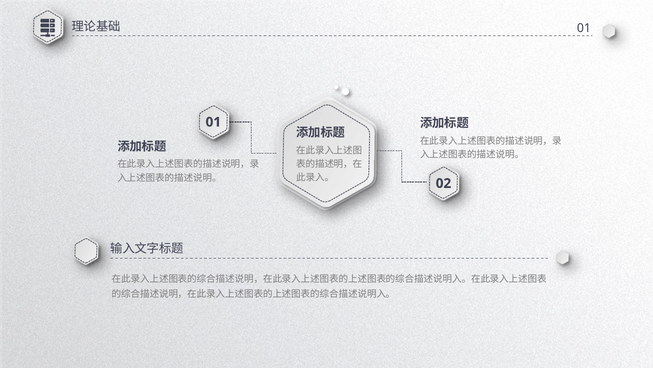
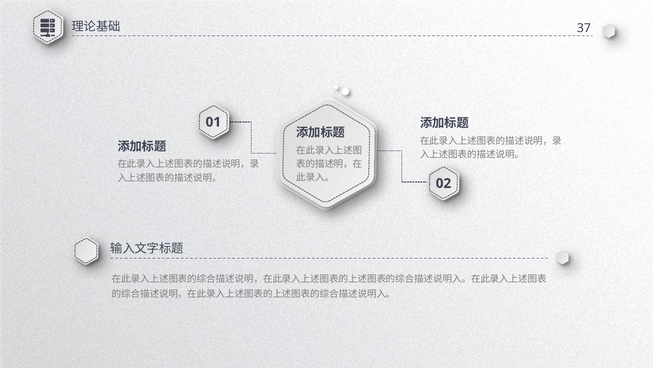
01 at (584, 28): 01 -> 37
